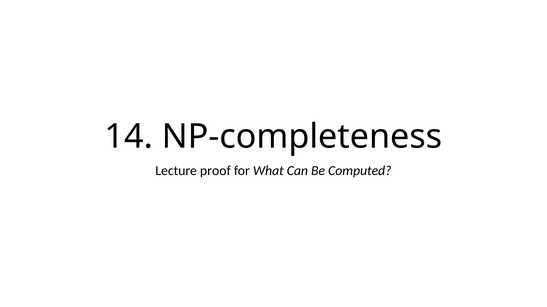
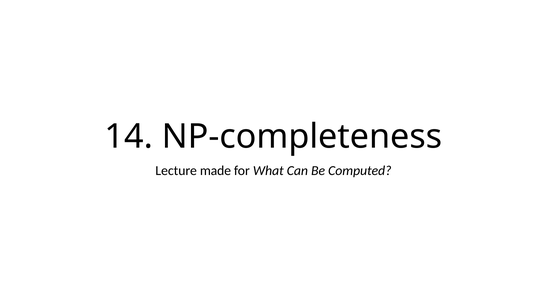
proof: proof -> made
